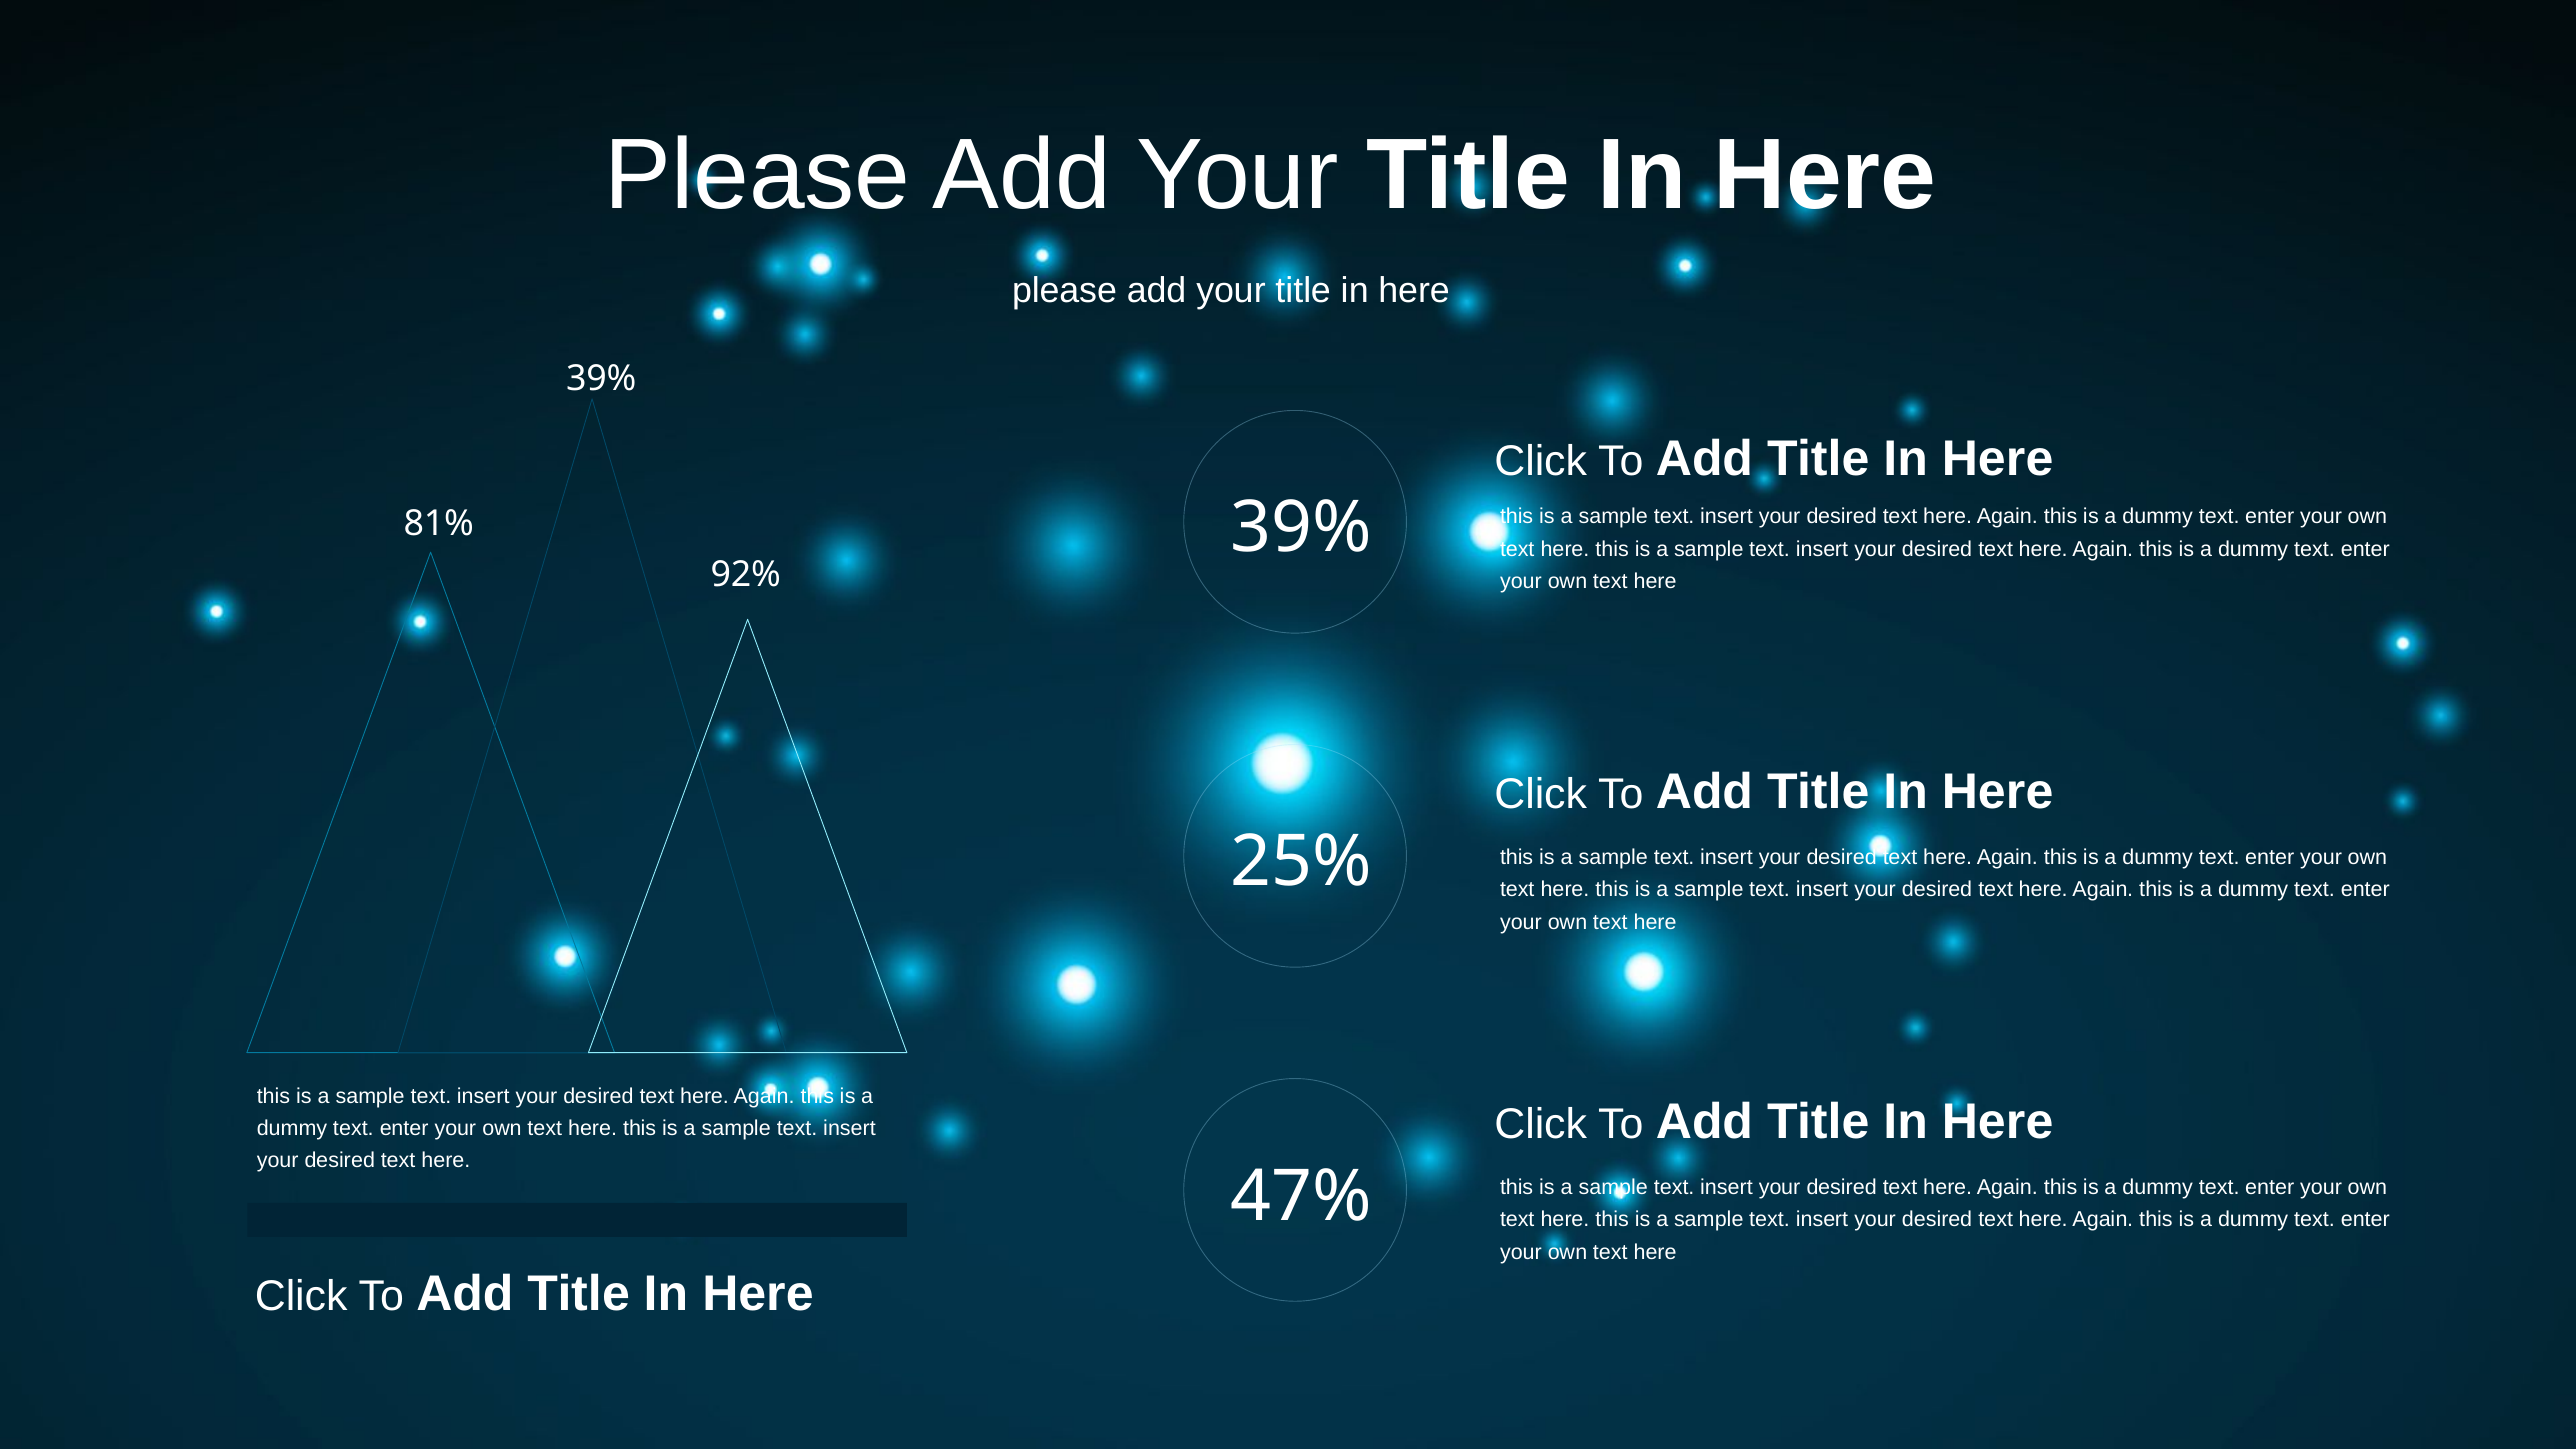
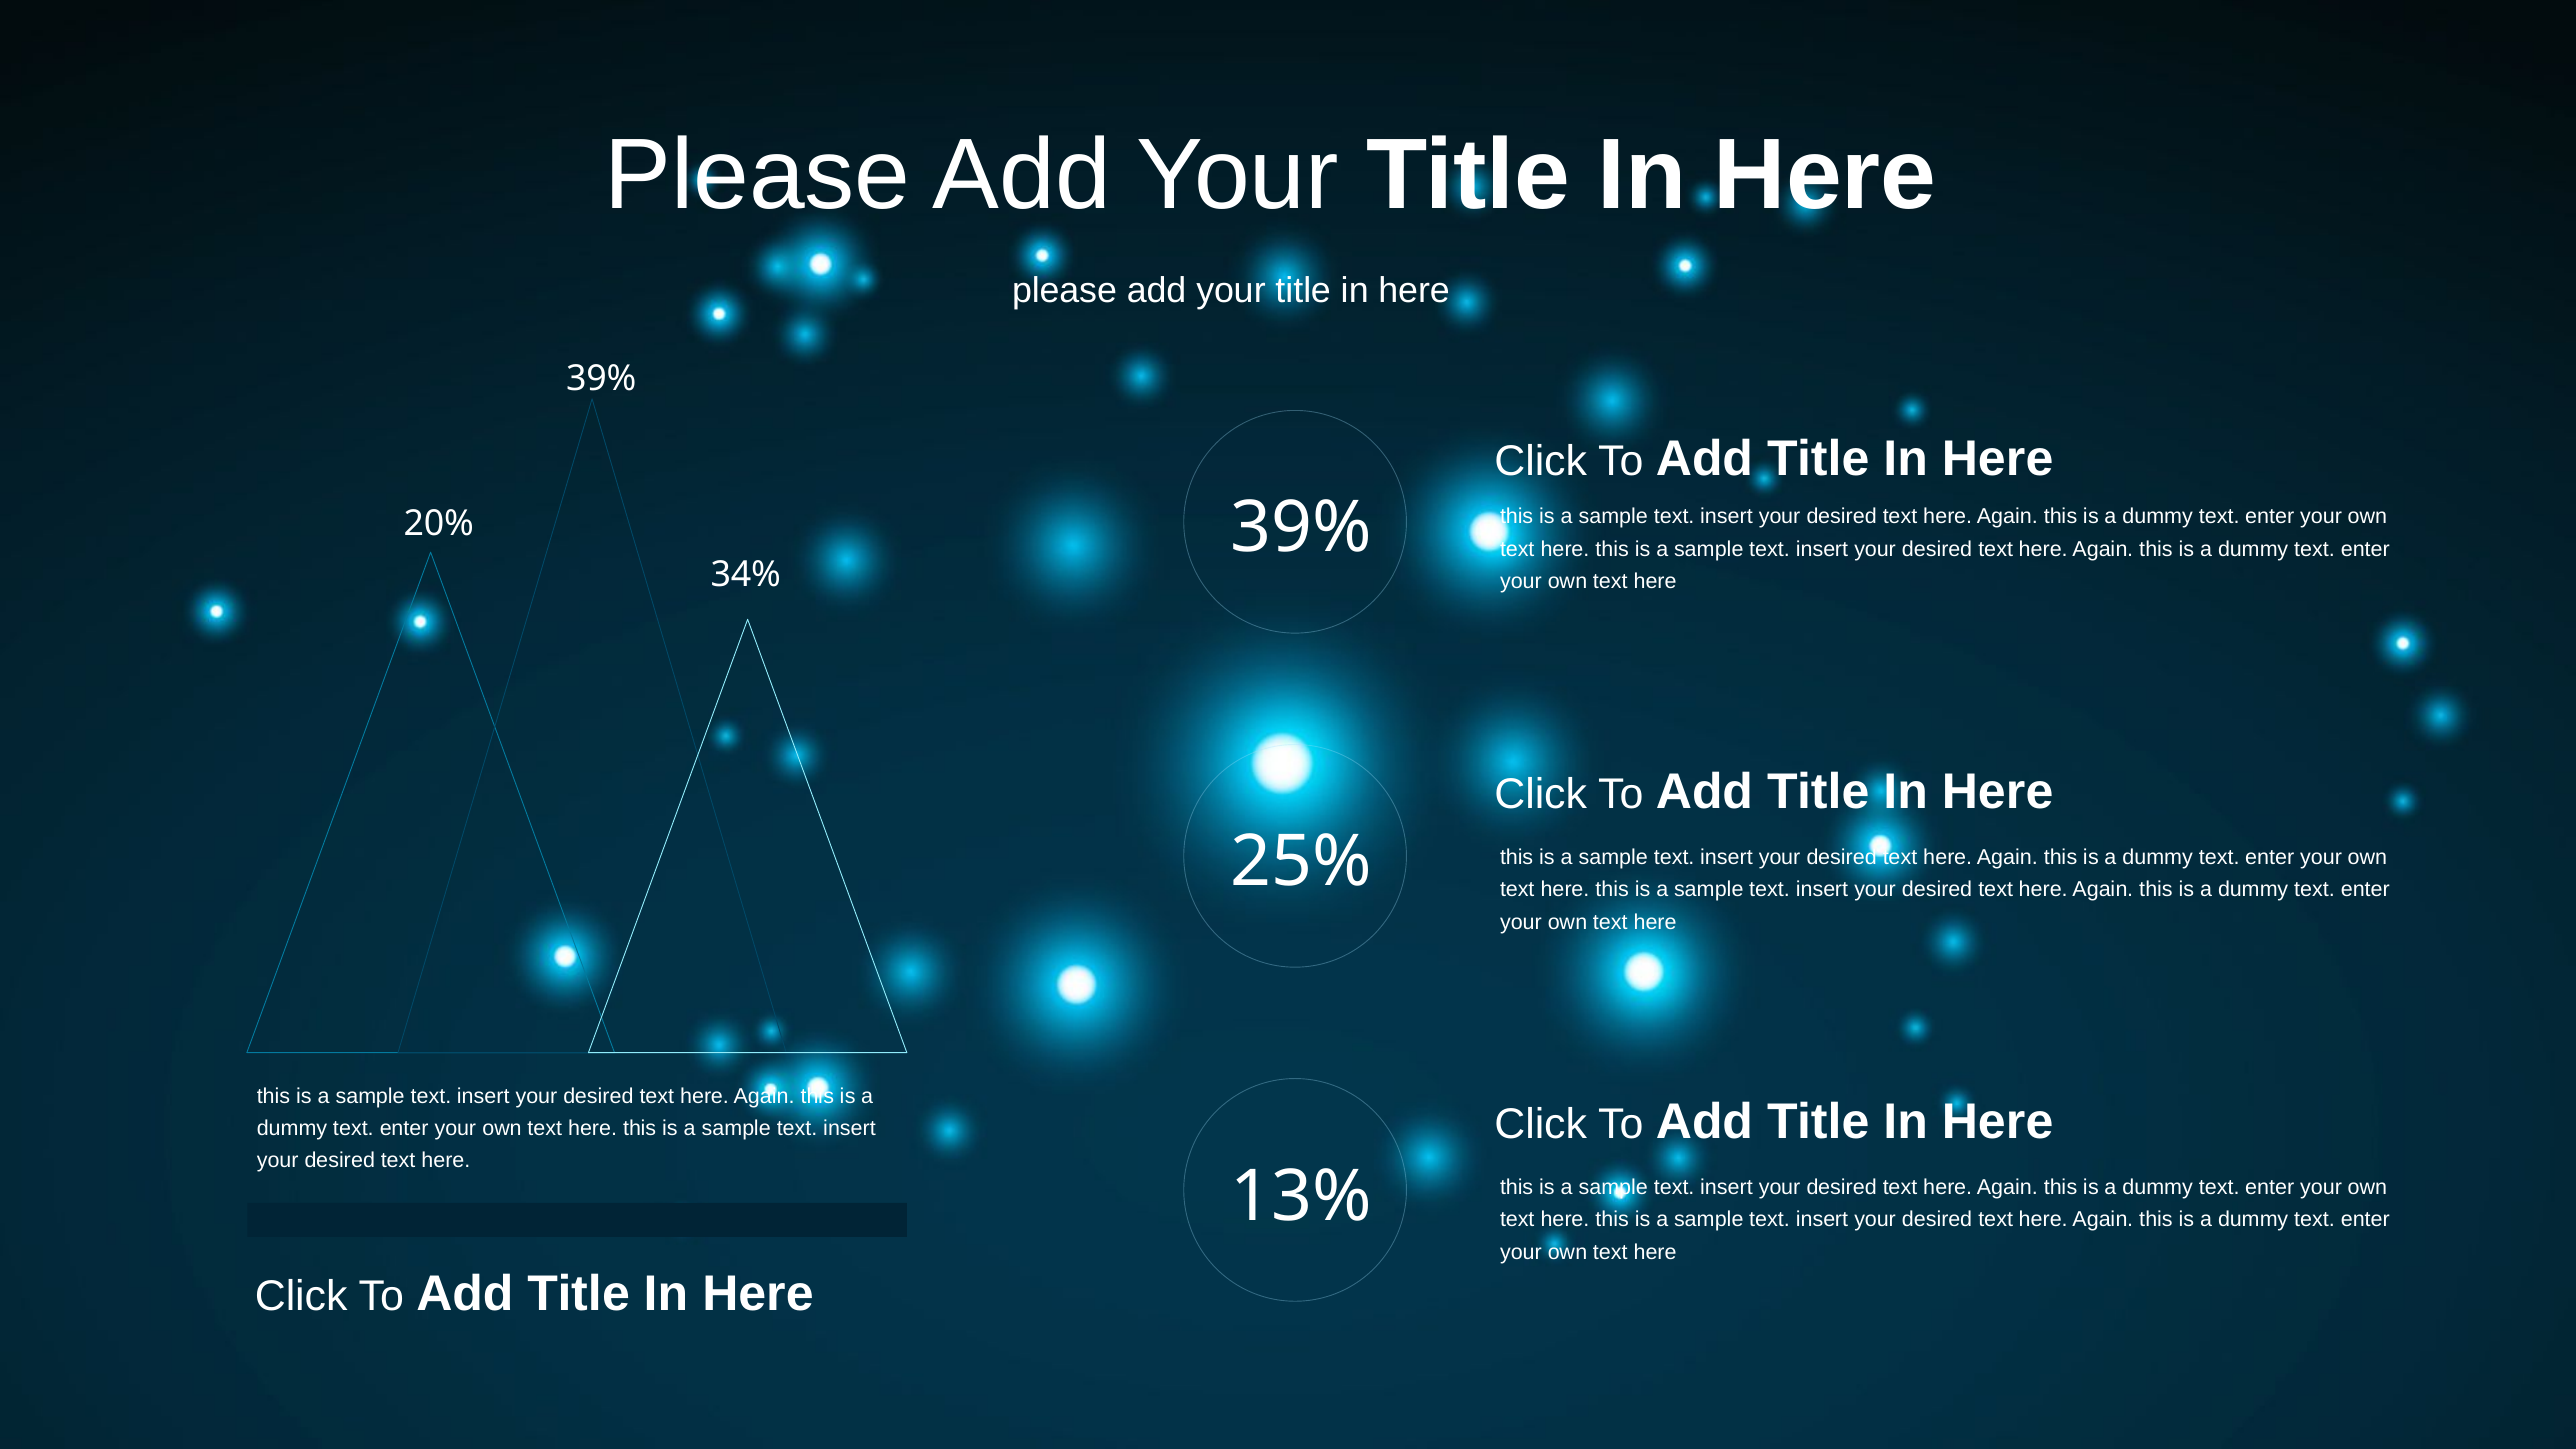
81%: 81% -> 20%
92%: 92% -> 34%
47%: 47% -> 13%
